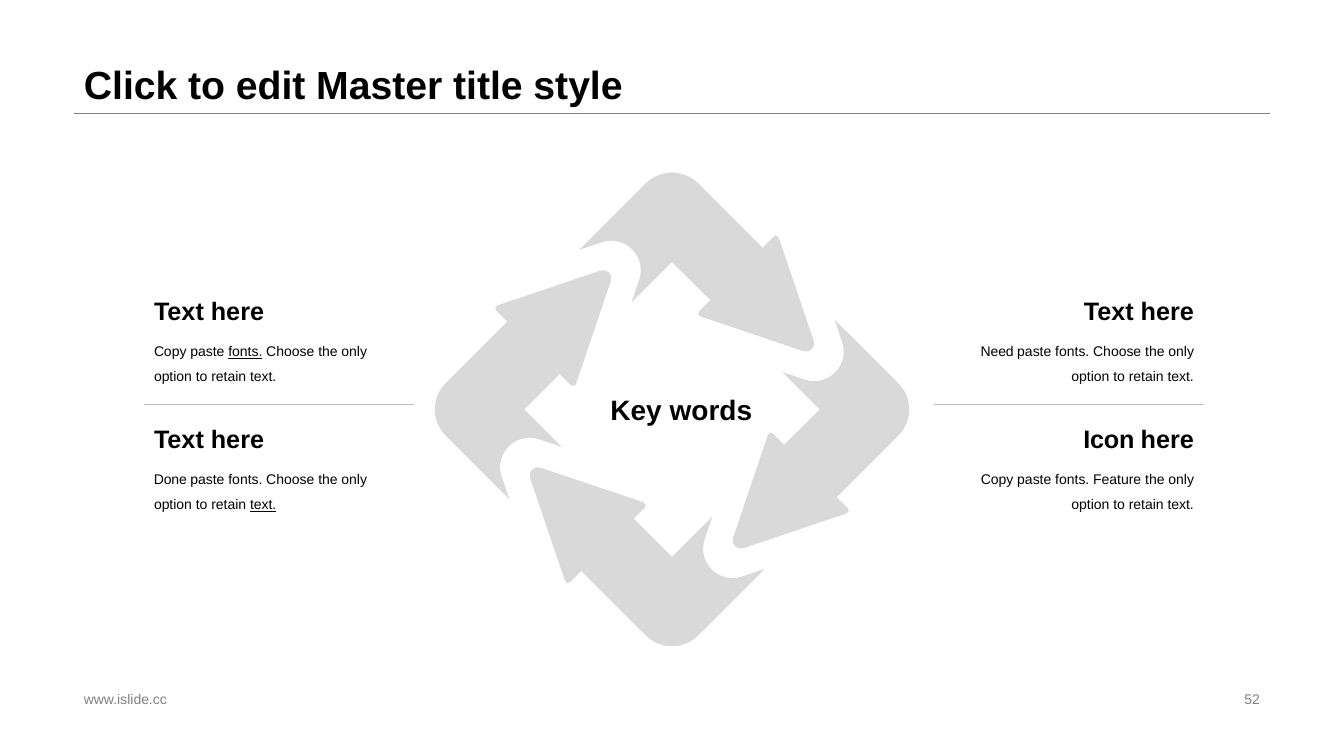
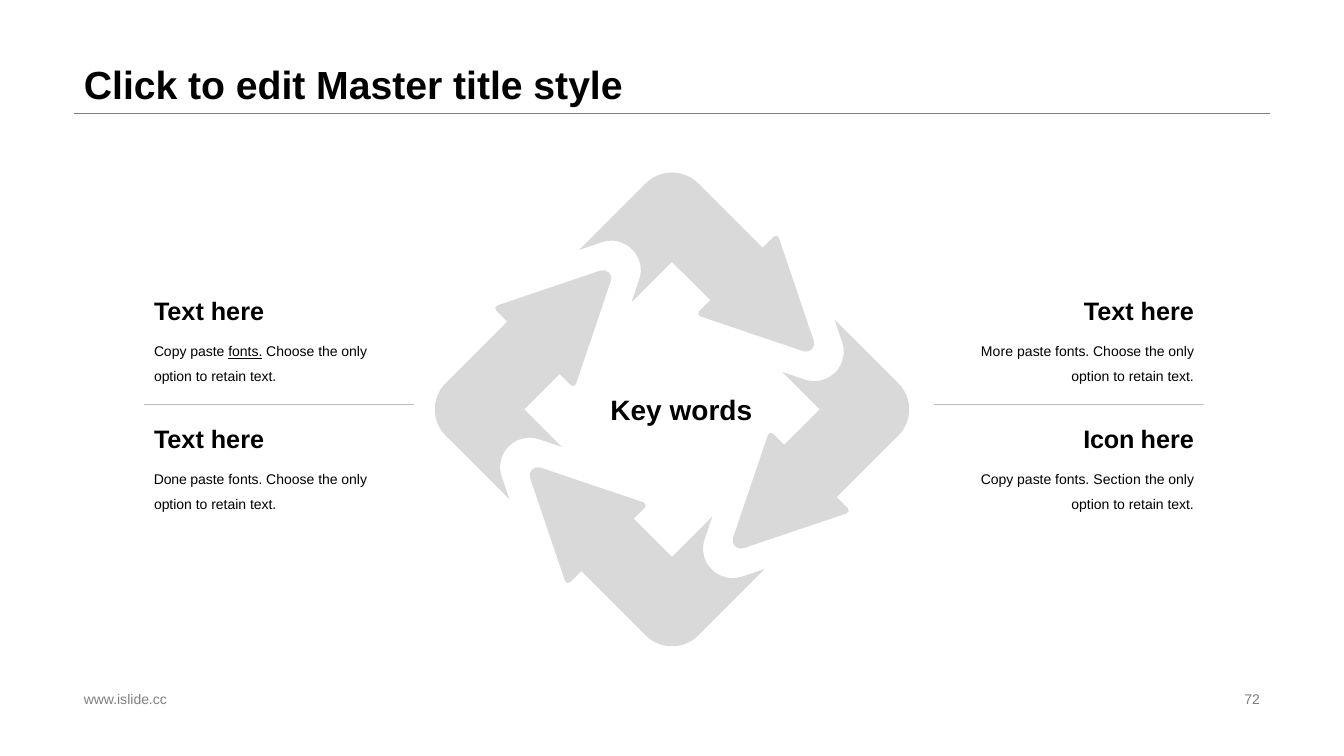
Need: Need -> More
Feature: Feature -> Section
text at (263, 505) underline: present -> none
52: 52 -> 72
